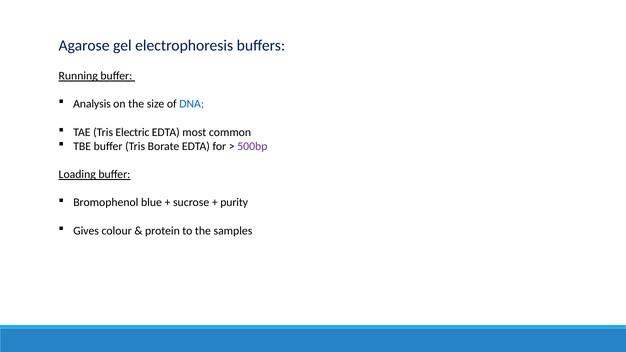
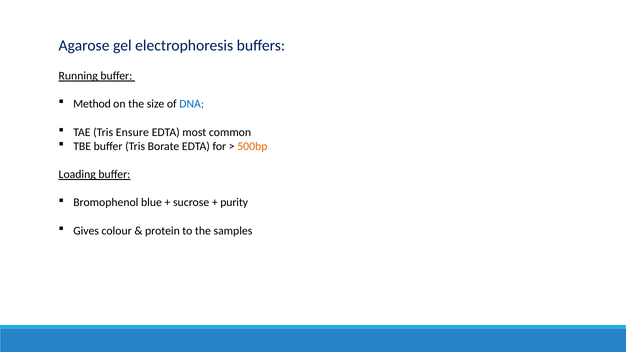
Analysis: Analysis -> Method
Electric: Electric -> Ensure
500bp colour: purple -> orange
